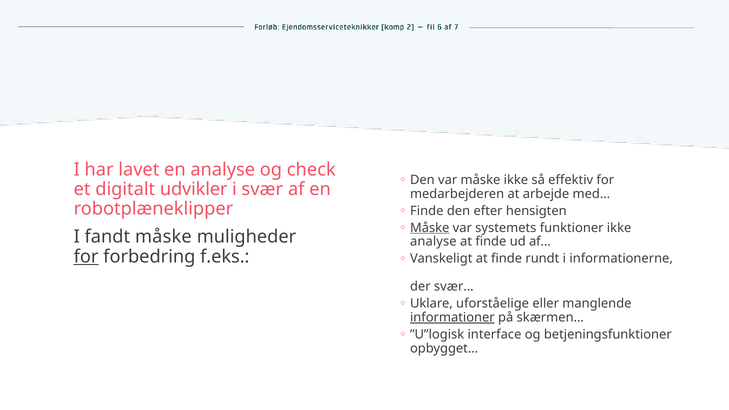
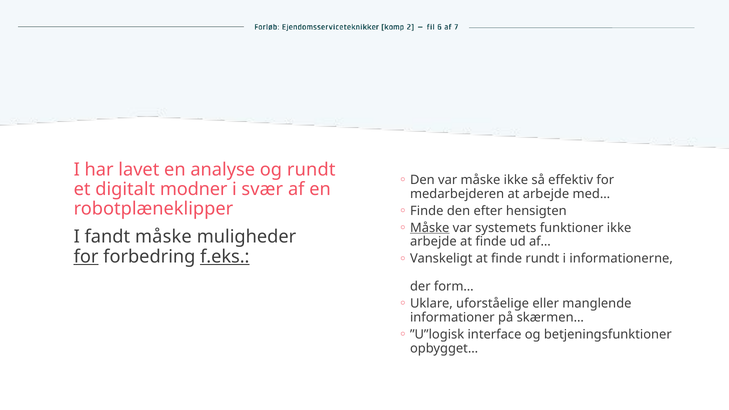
og check: check -> rundt
udvikler: udvikler -> modner
analyse at (433, 242): analyse -> arbejde
f.eks underline: none -> present
svær…: svær… -> form…
informationer underline: present -> none
